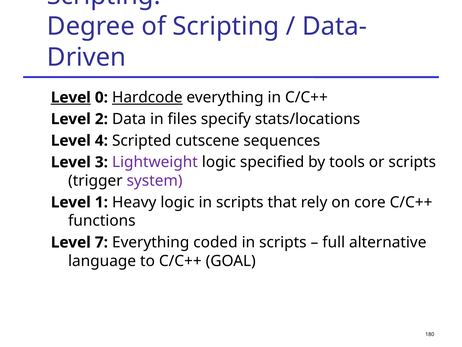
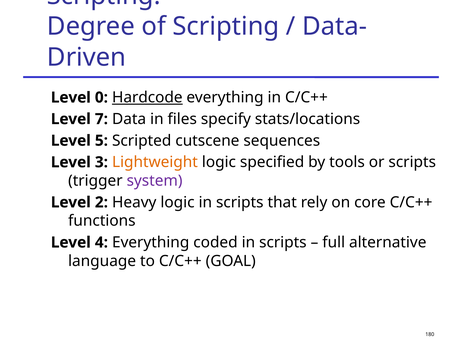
Level at (71, 97) underline: present -> none
2: 2 -> 7
4: 4 -> 5
Lightweight colour: purple -> orange
1: 1 -> 2
7: 7 -> 4
